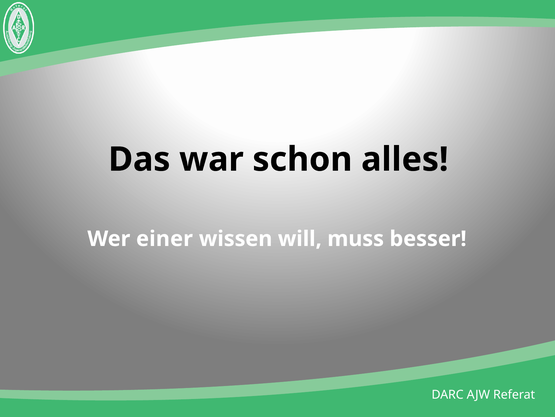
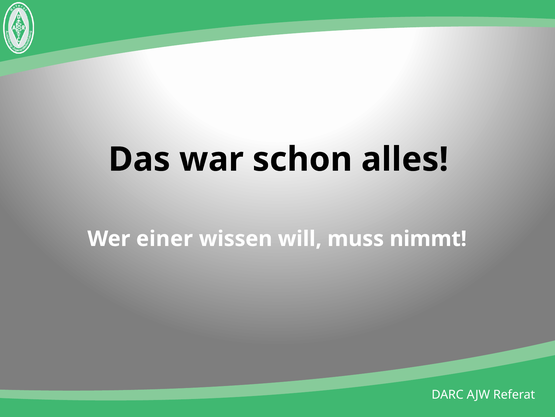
besser: besser -> nimmt
